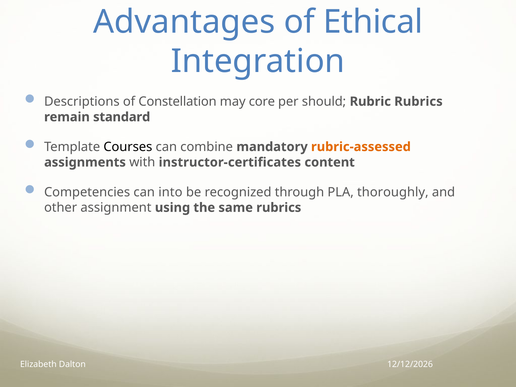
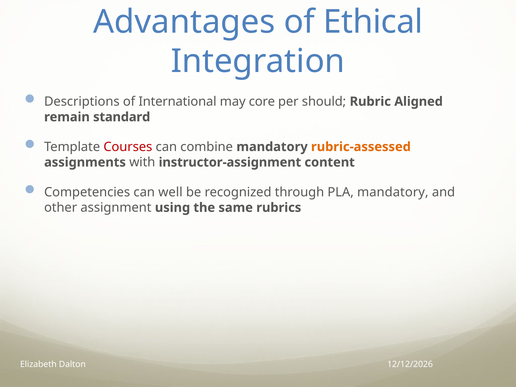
Constellation: Constellation -> International
Rubric Rubrics: Rubrics -> Aligned
Courses colour: black -> red
instructor-certificates: instructor-certificates -> instructor-assignment
into: into -> well
PLA thoroughly: thoroughly -> mandatory
